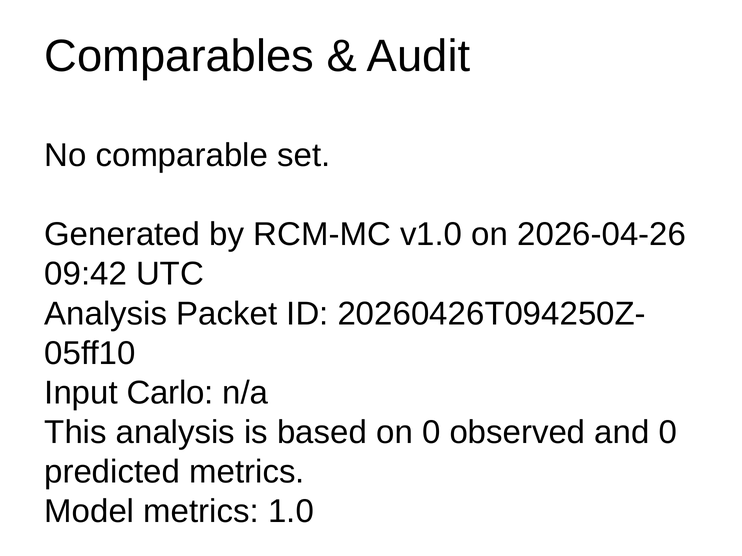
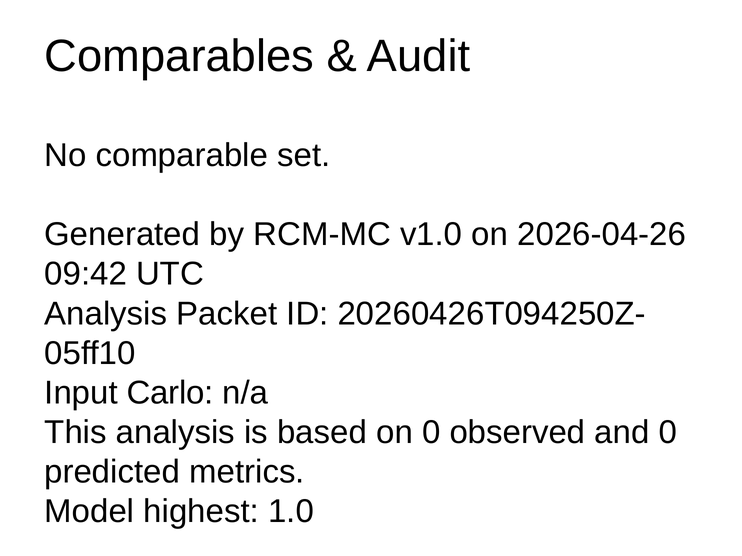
Model metrics: metrics -> highest
